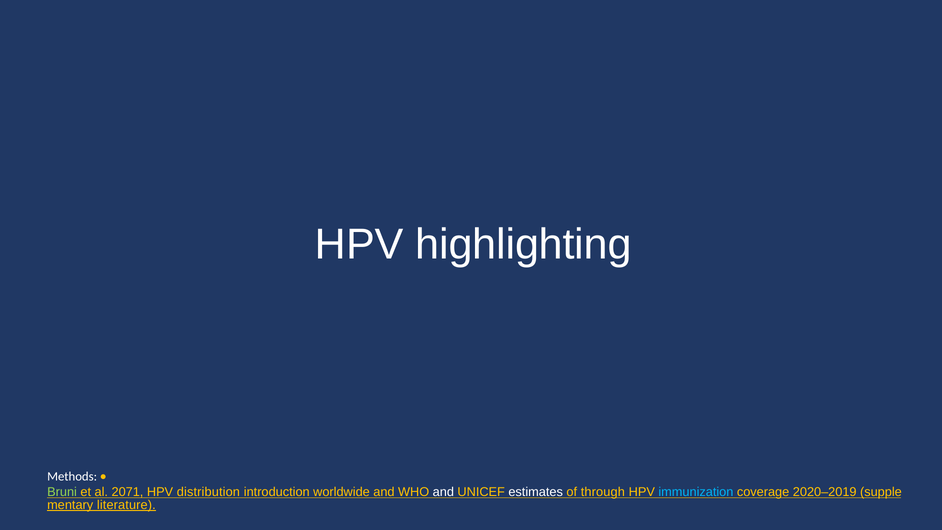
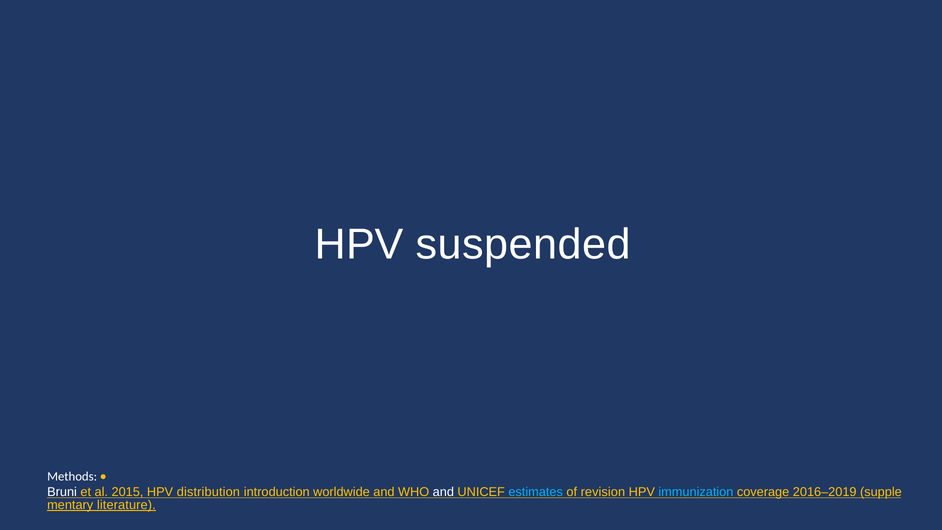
highlighting: highlighting -> suspended
Bruni colour: light green -> white
2071: 2071 -> 2015
estimates colour: white -> light blue
through: through -> revision
2020–2019: 2020–2019 -> 2016–2019
